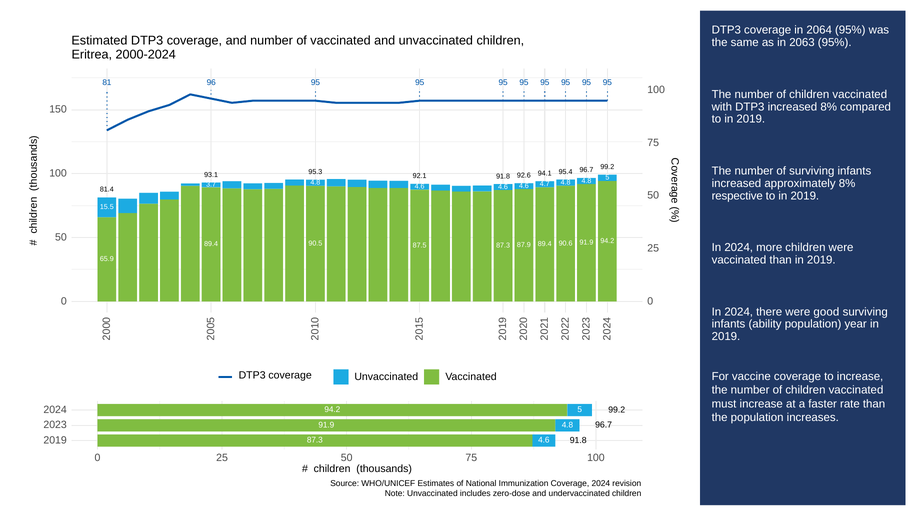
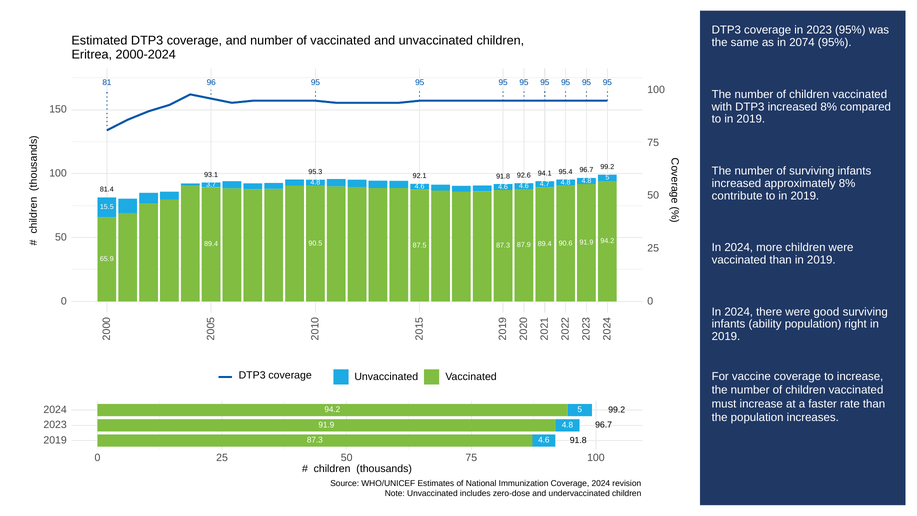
in 2064: 2064 -> 2023
2063: 2063 -> 2074
respective: respective -> contribute
year: year -> right
